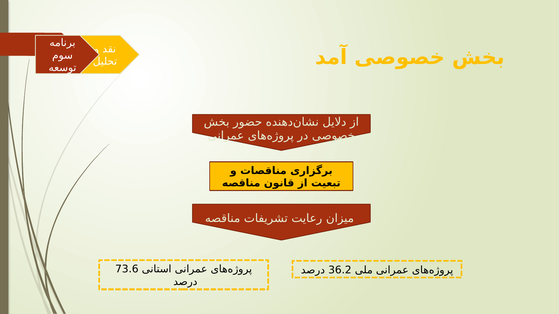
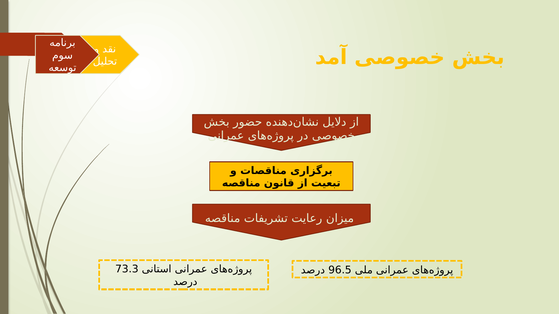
73.6: 73.6 -> 73.3
36.2: 36.2 -> 96.5
